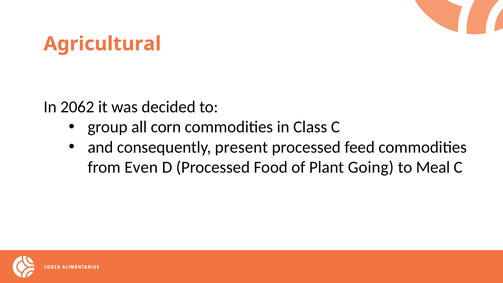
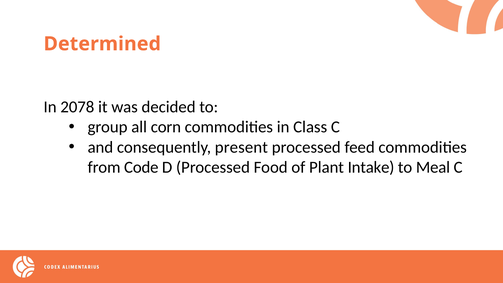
Agricultural: Agricultural -> Determined
2062: 2062 -> 2078
Even: Even -> Code
Going: Going -> Intake
